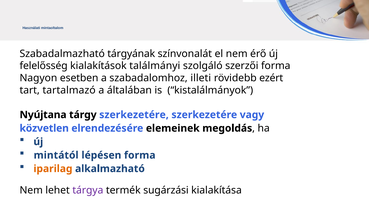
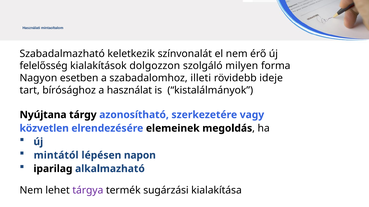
tárgyának: tárgyának -> keletkezik
találmányi: találmányi -> dolgozzon
szerzői: szerzői -> milyen
ezért: ezért -> ideje
tartalmazó: tartalmazó -> bírósághoz
általában: általában -> használat
tárgy szerkezetére: szerkezetére -> azonosítható
lépésen forma: forma -> napon
iparilag colour: orange -> black
